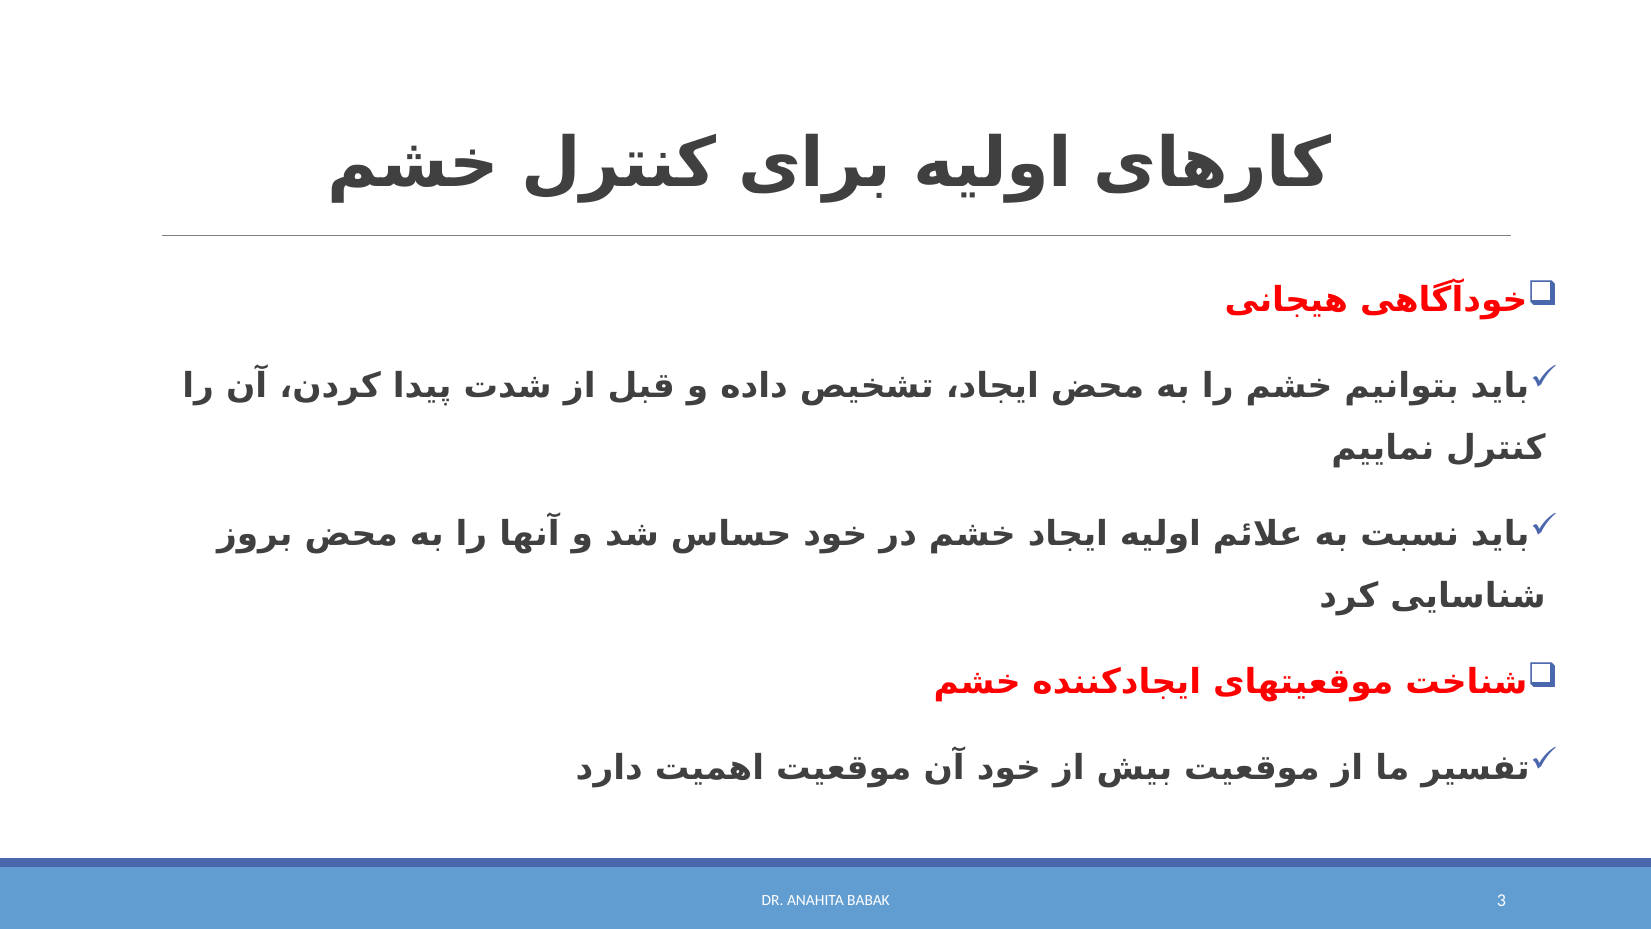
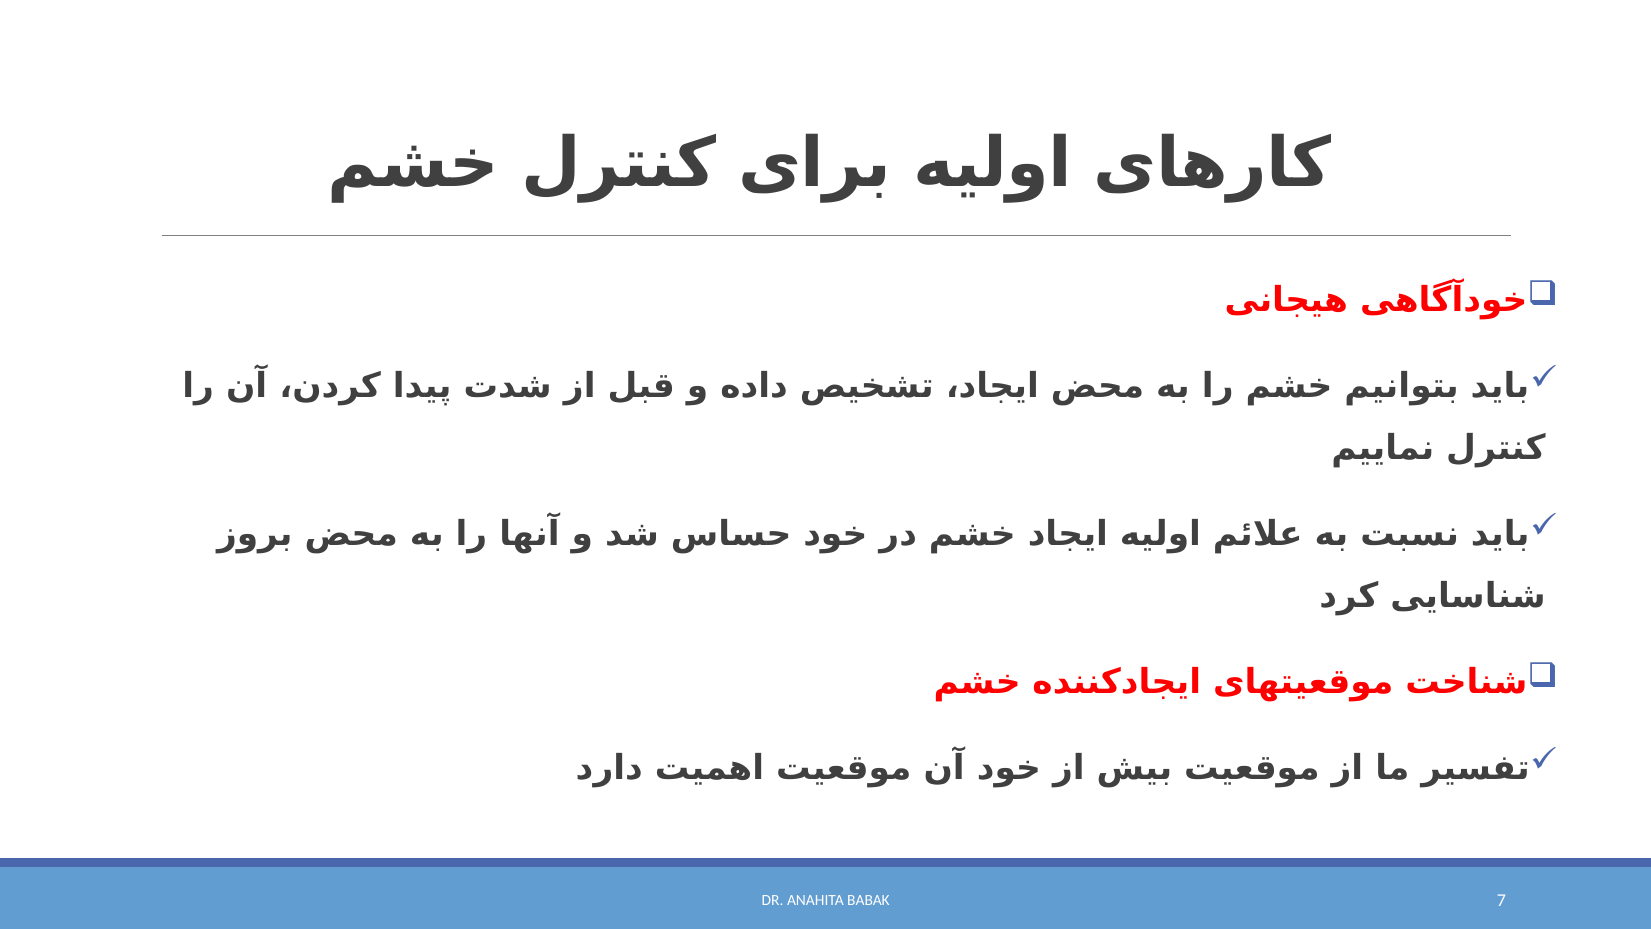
3: 3 -> 7
